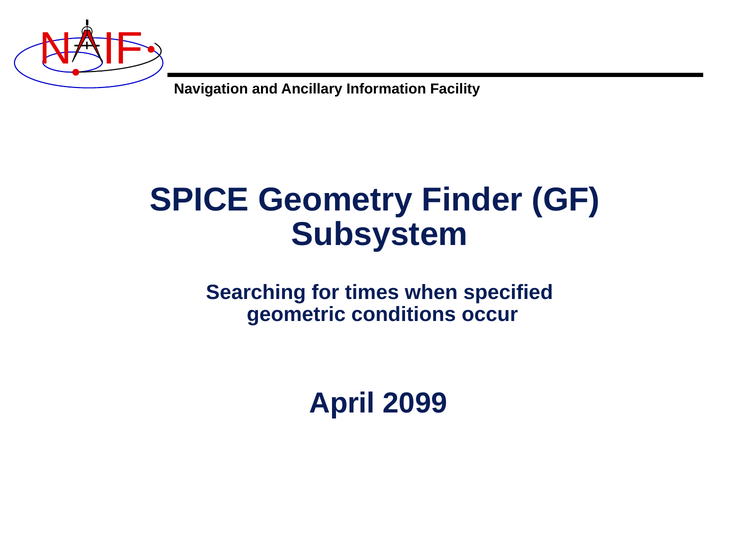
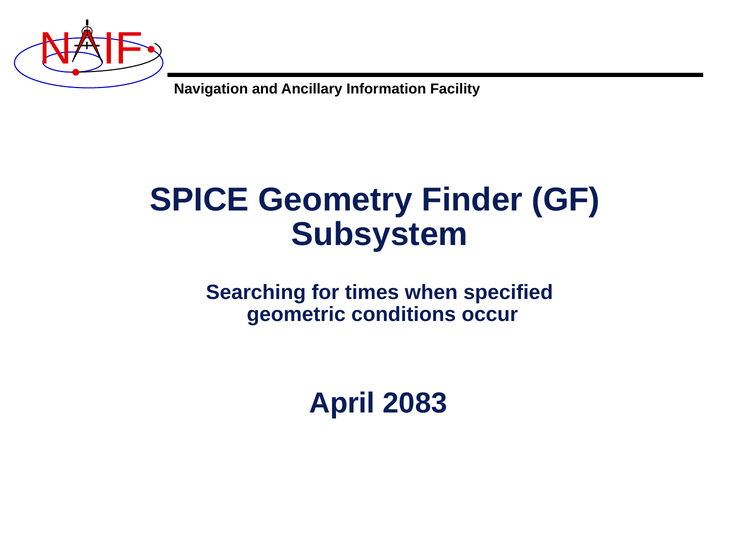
2099: 2099 -> 2083
